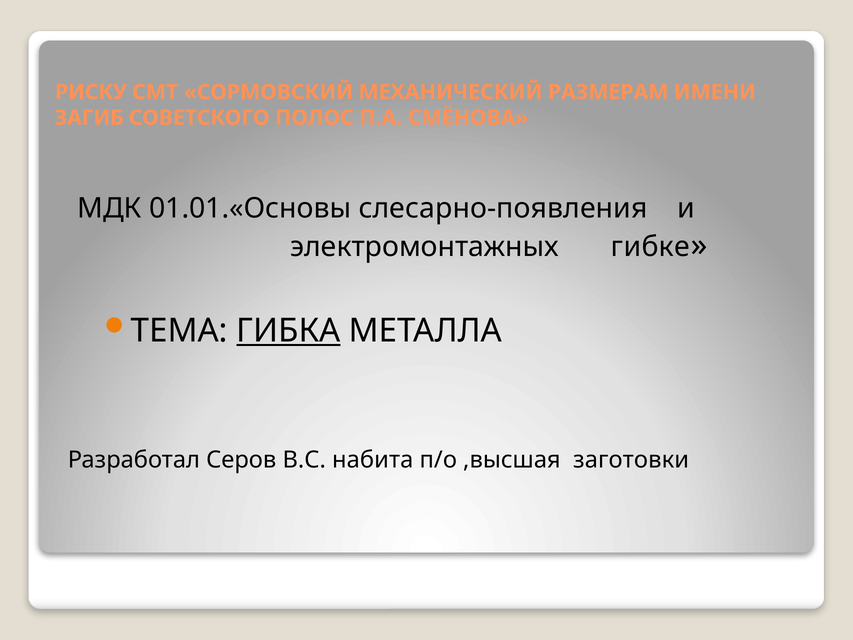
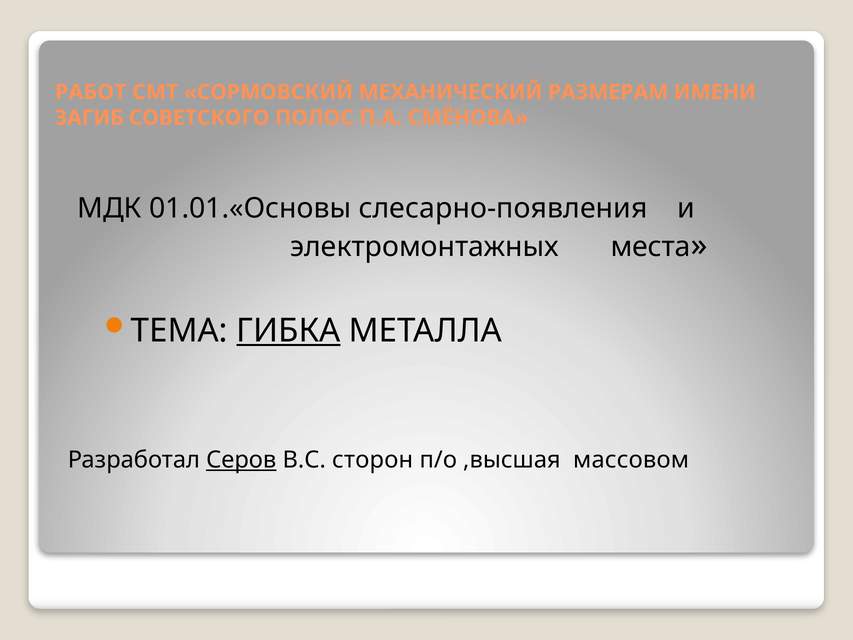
РИСКУ: РИСКУ -> РАБОТ
гибке: гибке -> места
Серов underline: none -> present
набита: набита -> сторон
заготовки: заготовки -> массовом
